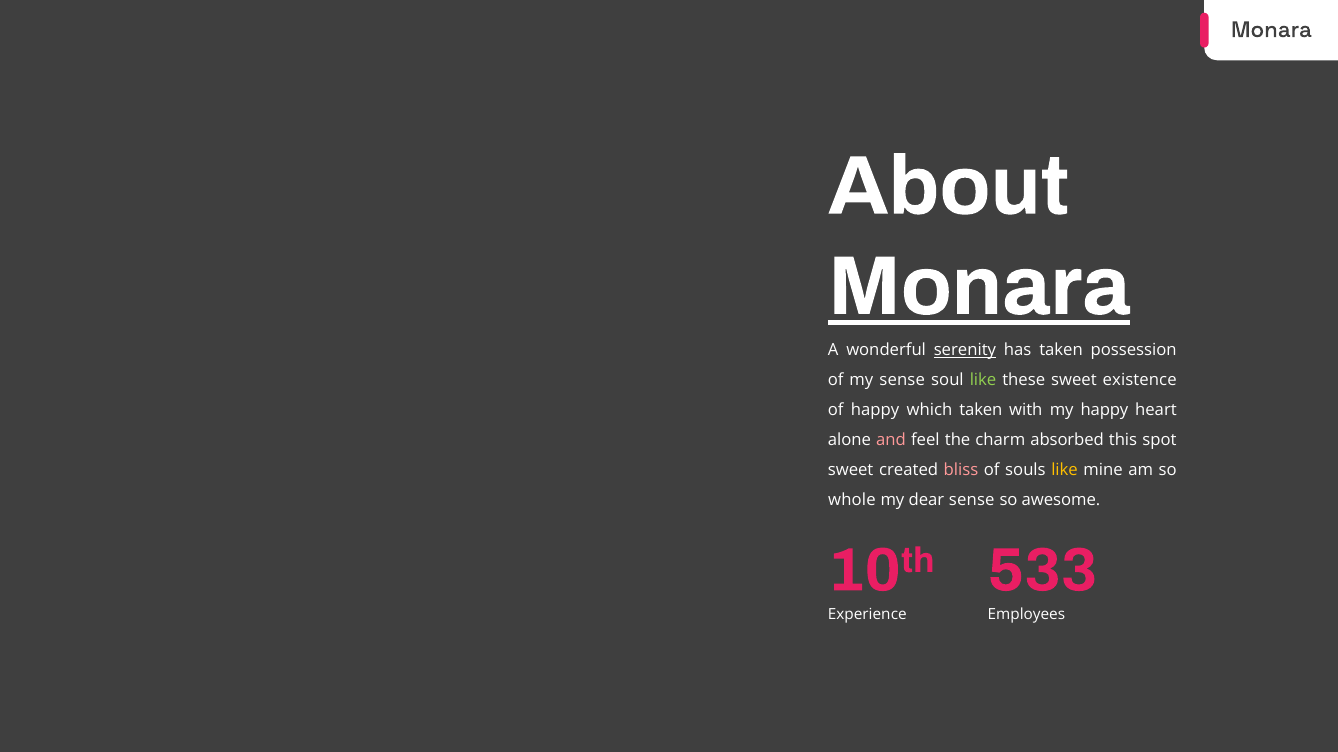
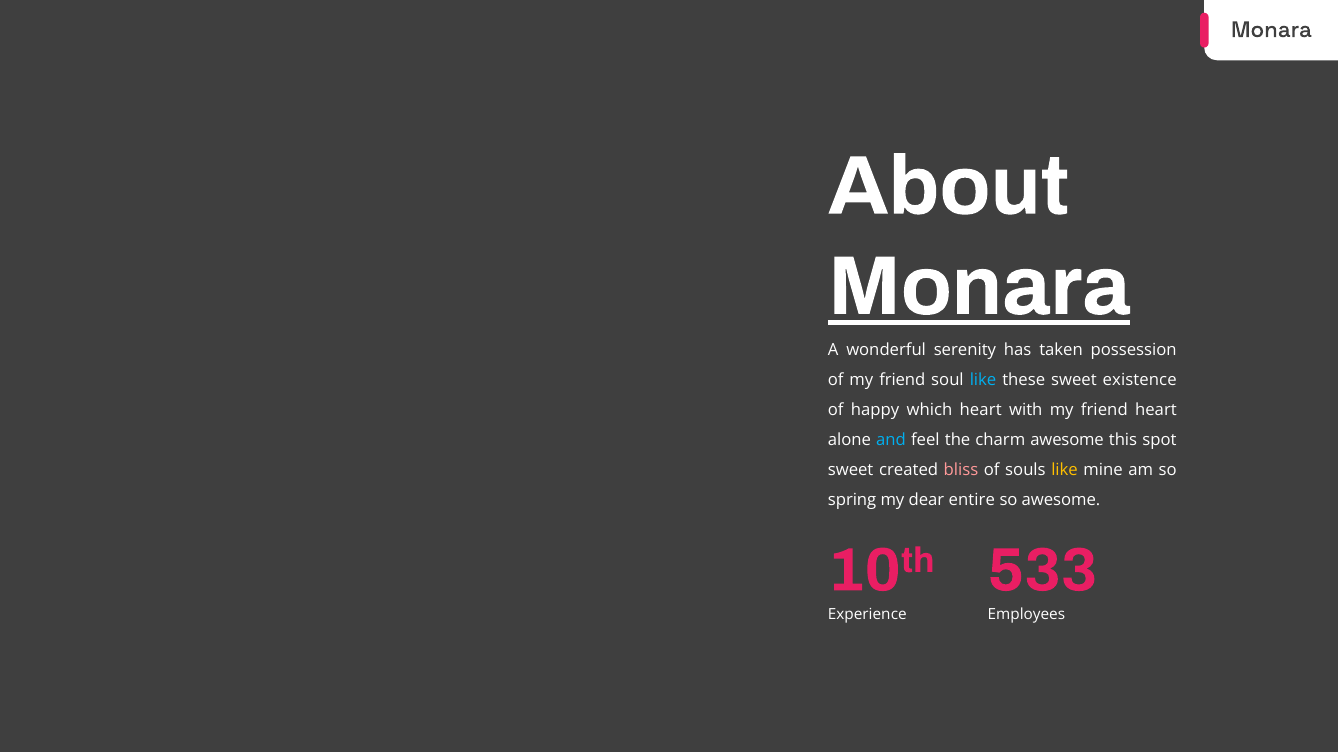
serenity underline: present -> none
of my sense: sense -> friend
like at (983, 380) colour: light green -> light blue
which taken: taken -> heart
with my happy: happy -> friend
and colour: pink -> light blue
charm absorbed: absorbed -> awesome
whole: whole -> spring
dear sense: sense -> entire
